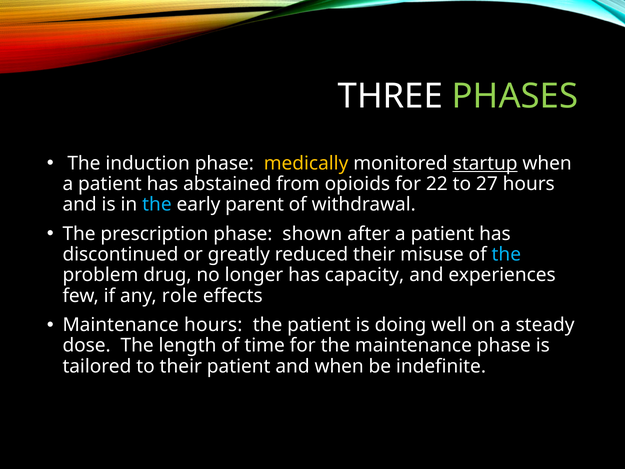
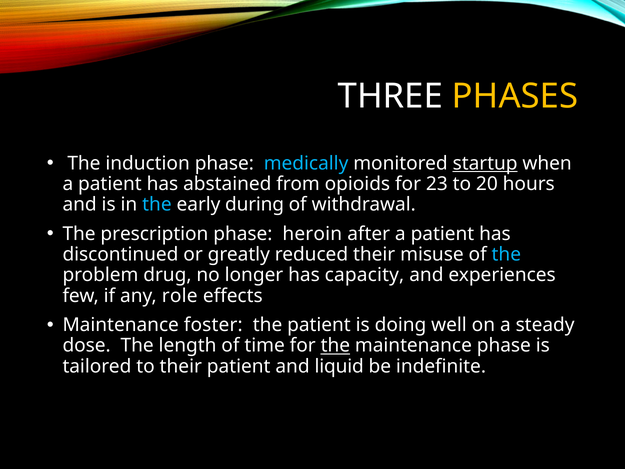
PHASES colour: light green -> yellow
medically colour: yellow -> light blue
22: 22 -> 23
27: 27 -> 20
parent: parent -> during
shown: shown -> heroin
Maintenance hours: hours -> foster
the at (335, 345) underline: none -> present
and when: when -> liquid
